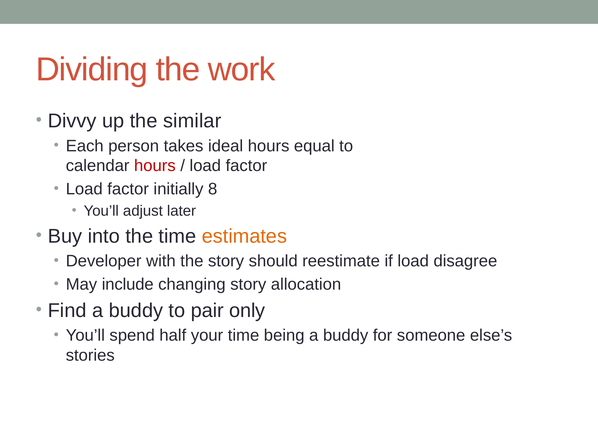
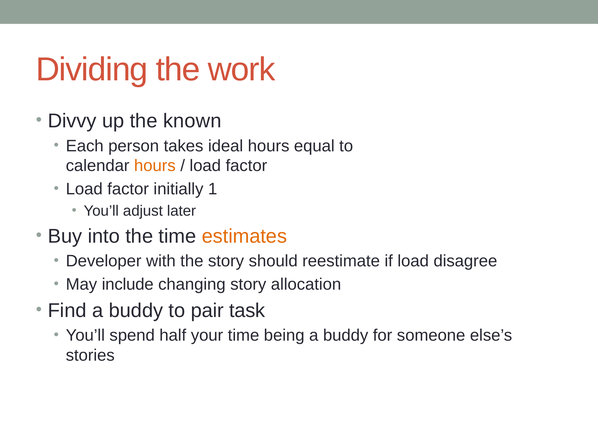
similar: similar -> known
hours at (155, 166) colour: red -> orange
8: 8 -> 1
only: only -> task
